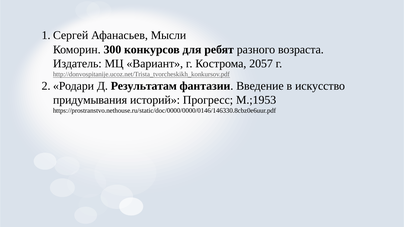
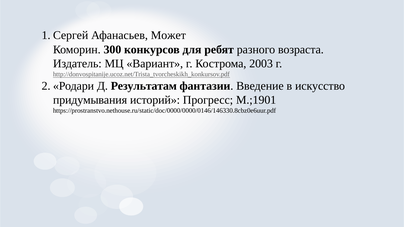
Мысли: Мысли -> Может
2057: 2057 -> 2003
М.;1953: М.;1953 -> М.;1901
